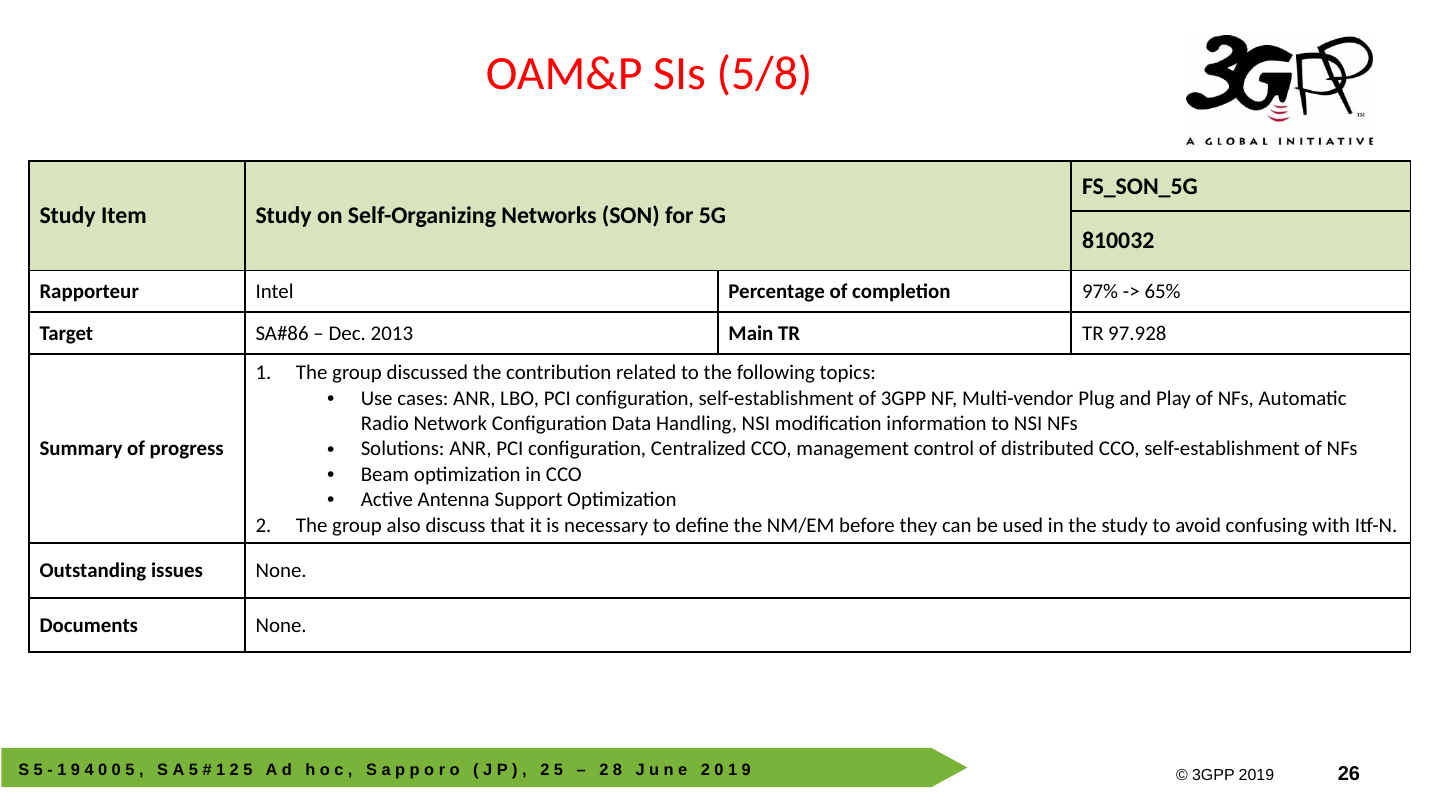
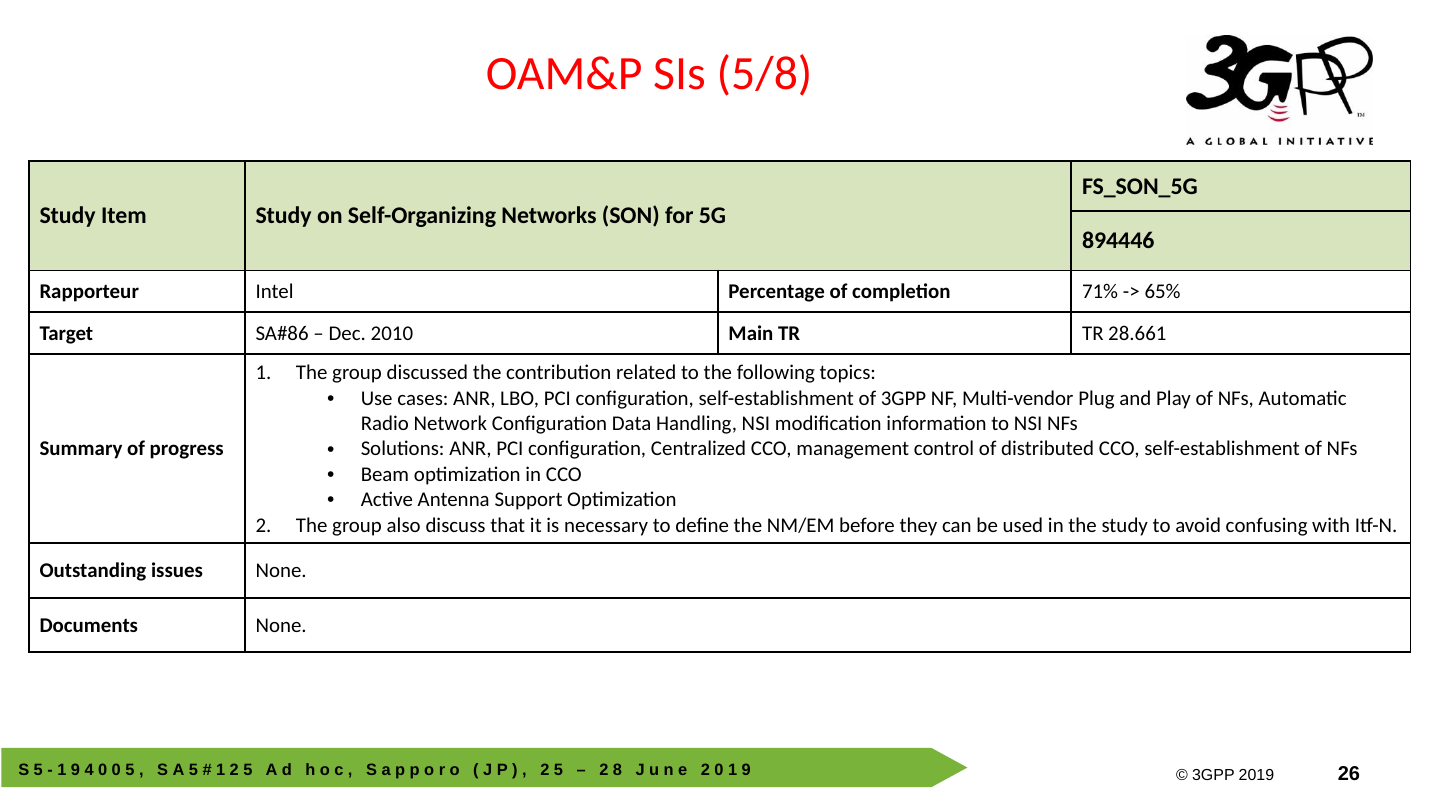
810032: 810032 -> 894446
97%: 97% -> 71%
2013: 2013 -> 2010
97.928: 97.928 -> 28.661
